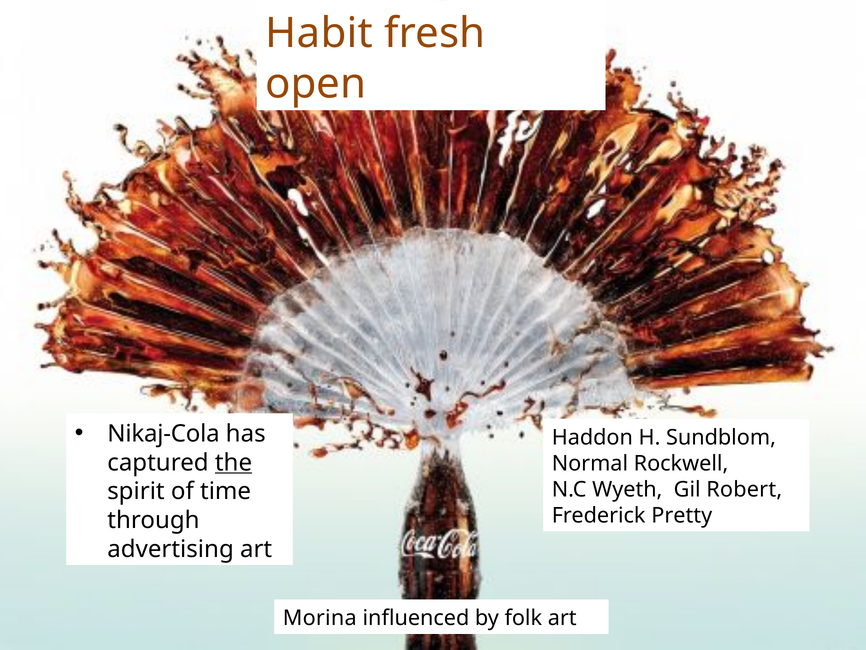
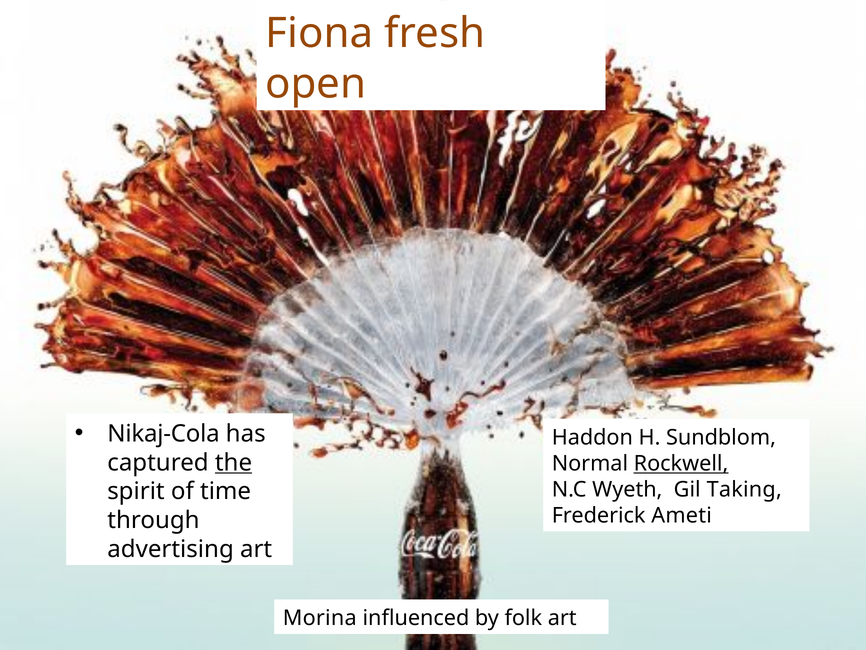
Habit: Habit -> Fiona
Rockwell underline: none -> present
Robert: Robert -> Taking
Pretty: Pretty -> Ameti
